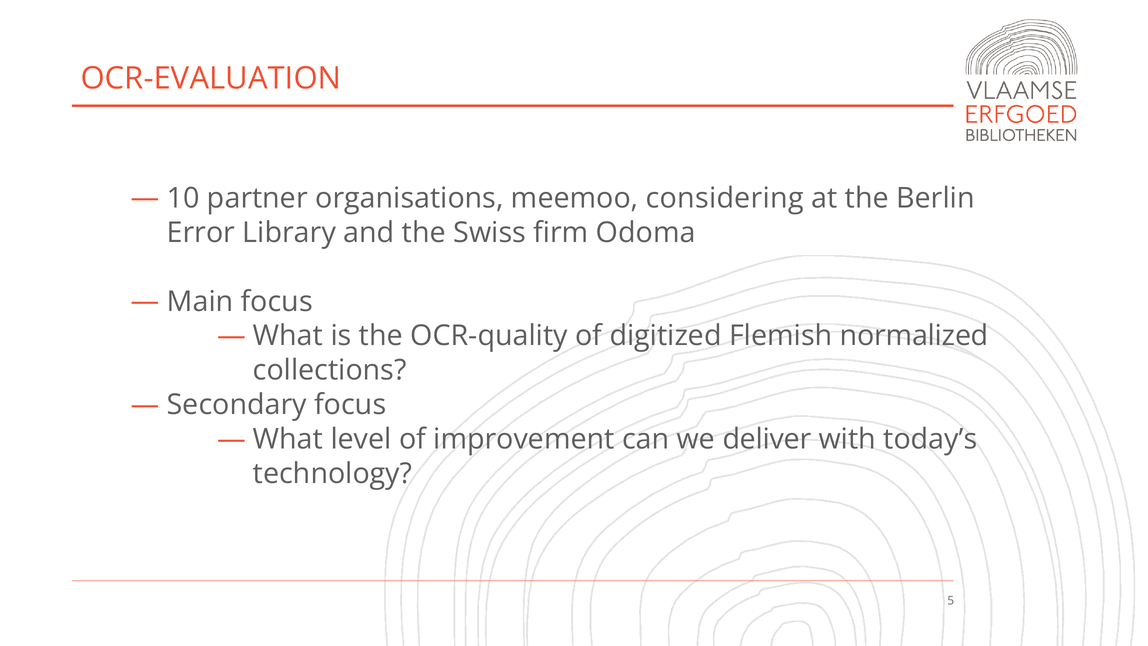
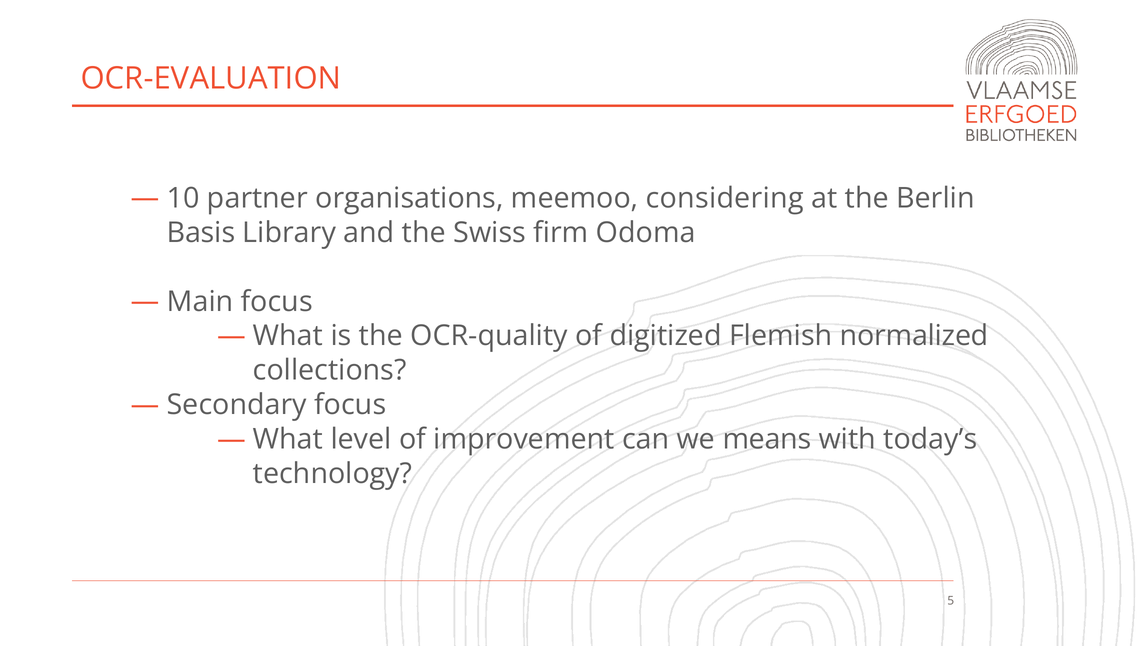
Error: Error -> Basis
deliver: deliver -> means
